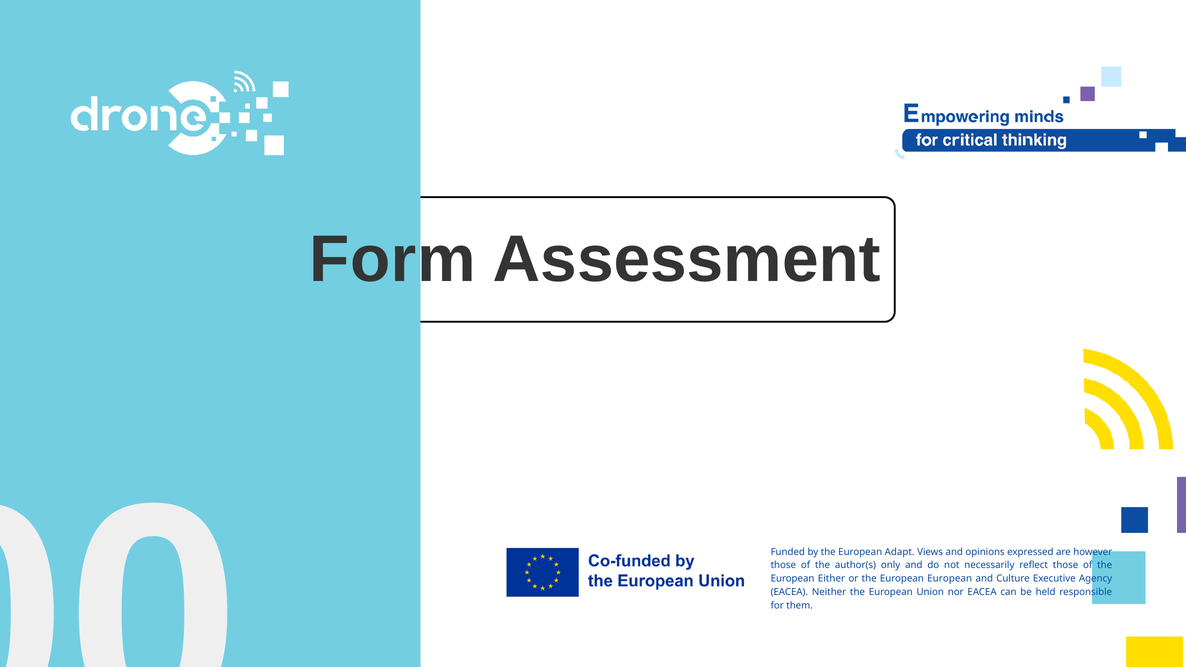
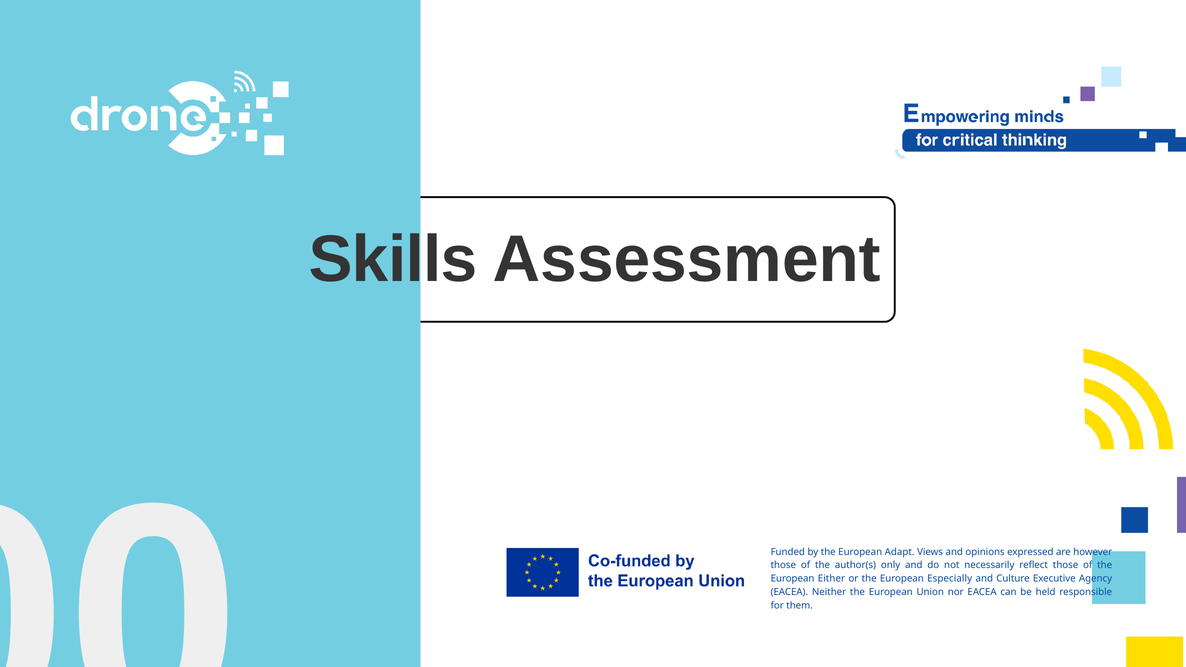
Form: Form -> Skills
European European: European -> Especially
